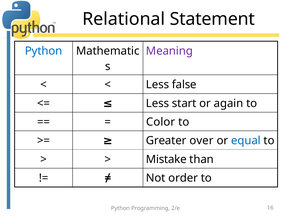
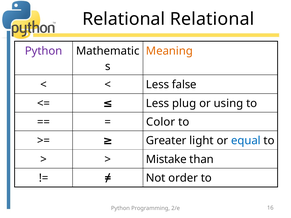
Relational Statement: Statement -> Relational
Python at (44, 51) colour: blue -> purple
Meaning colour: purple -> orange
start: start -> plug
again: again -> using
over: over -> light
